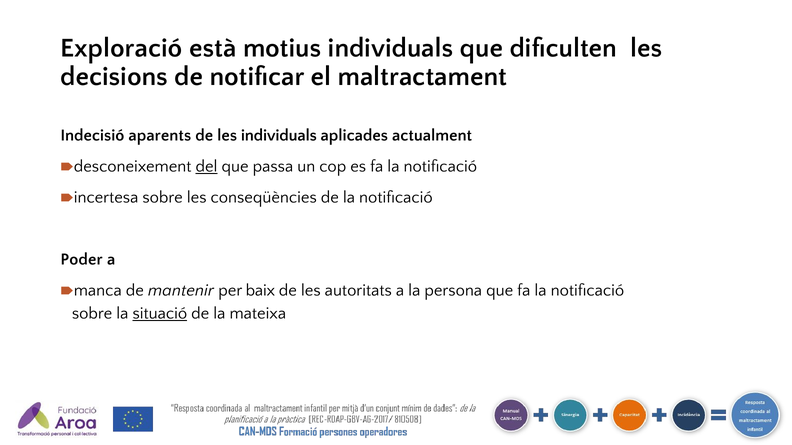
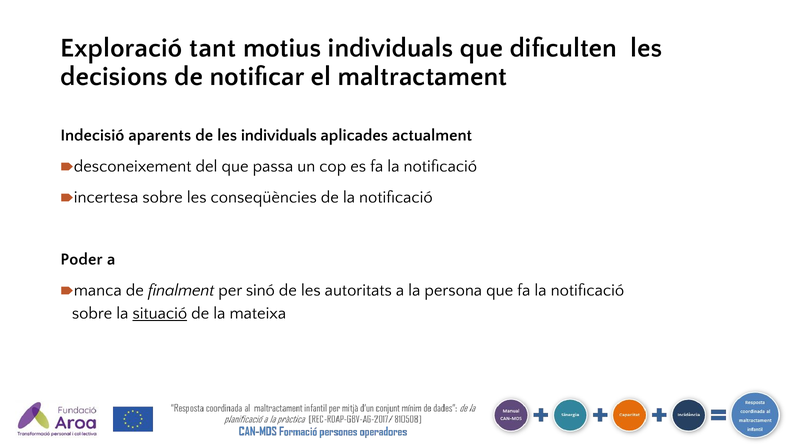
està: està -> tant
del underline: present -> none
mantenir: mantenir -> finalment
baix: baix -> sinó
